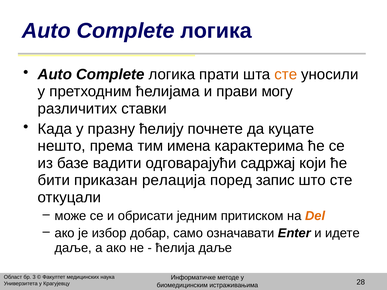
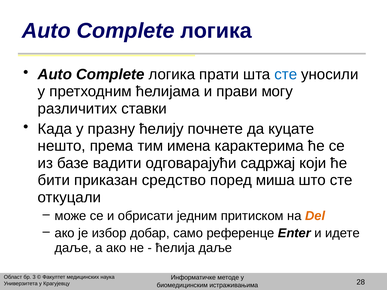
сте at (286, 74) colour: orange -> blue
релација: релација -> средство
запис: запис -> миша
означавати: означавати -> референце
